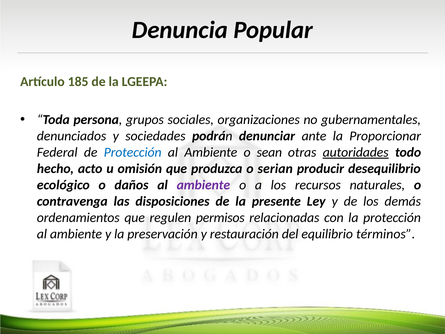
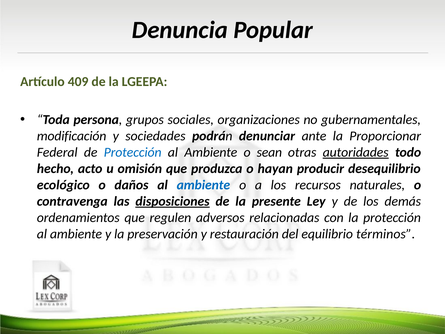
185: 185 -> 409
denunciados: denunciados -> modificación
serian: serian -> hayan
ambiente at (203, 185) colour: purple -> blue
disposiciones underline: none -> present
permisos: permisos -> adversos
